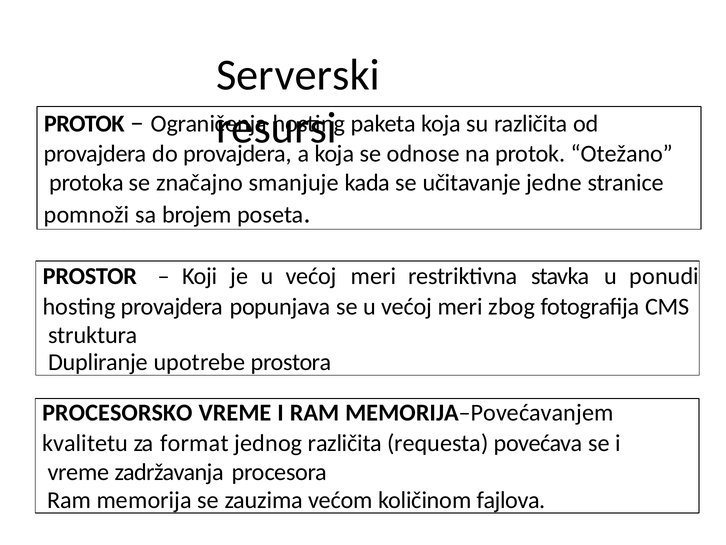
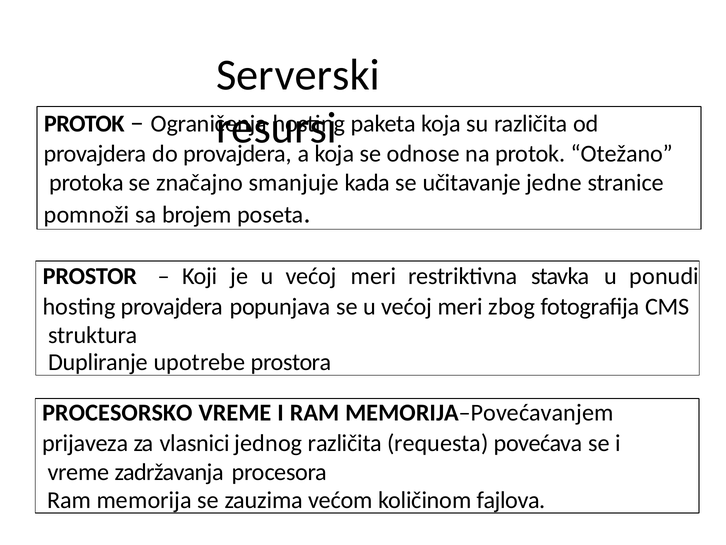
kvalitetu: kvalitetu -> prijaveza
format: format -> vlasnici
